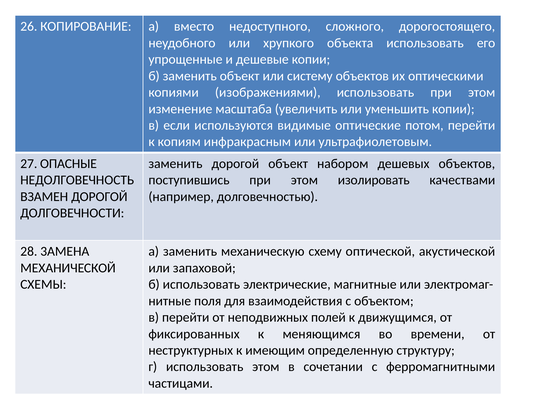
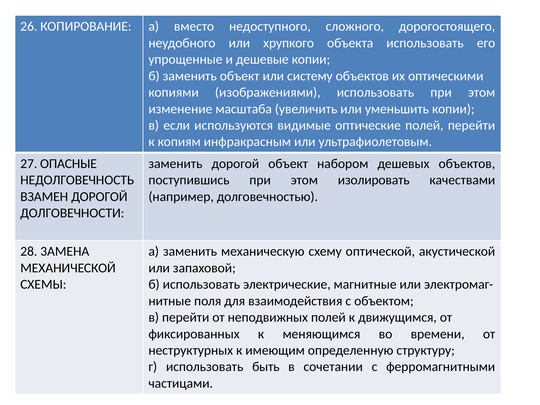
оптические потом: потом -> полей
использовать этом: этом -> быть
